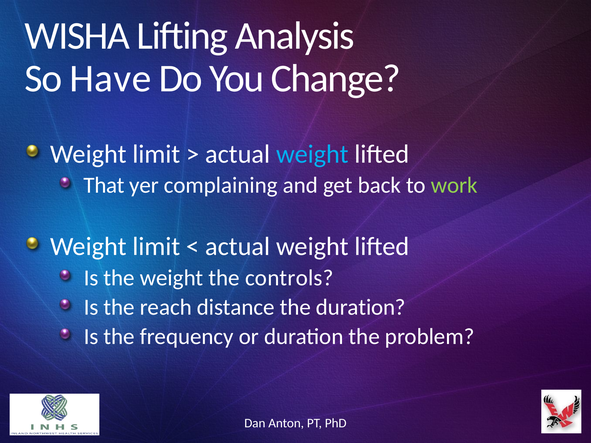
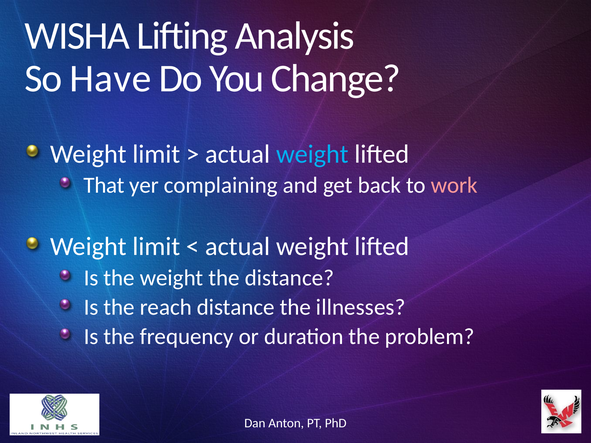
work colour: light green -> pink
the controls: controls -> distance
the duration: duration -> illnesses
